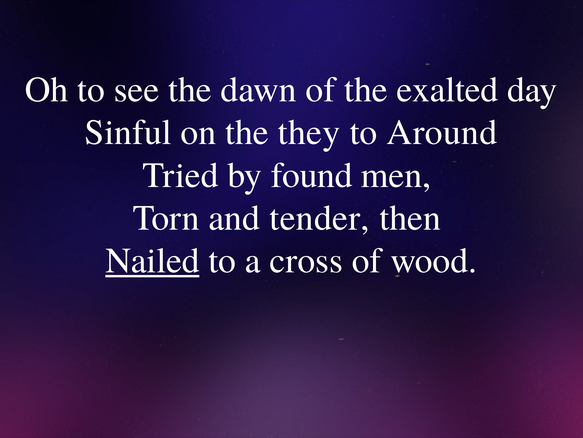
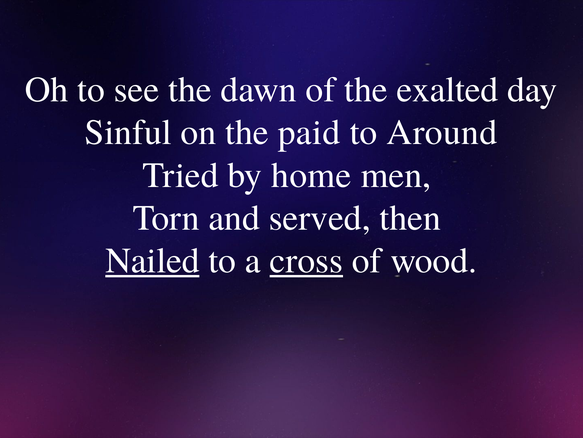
they: they -> paid
found: found -> home
tender: tender -> served
cross underline: none -> present
